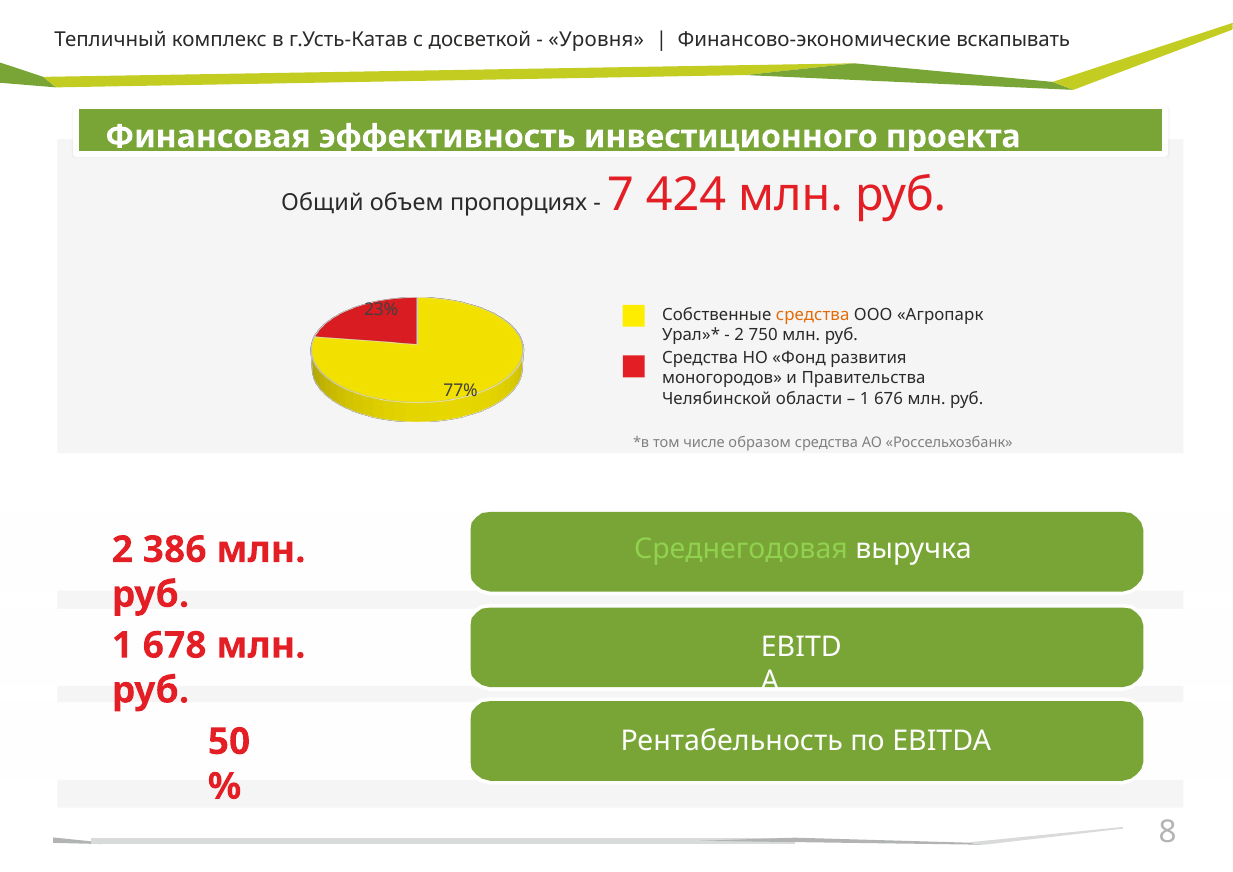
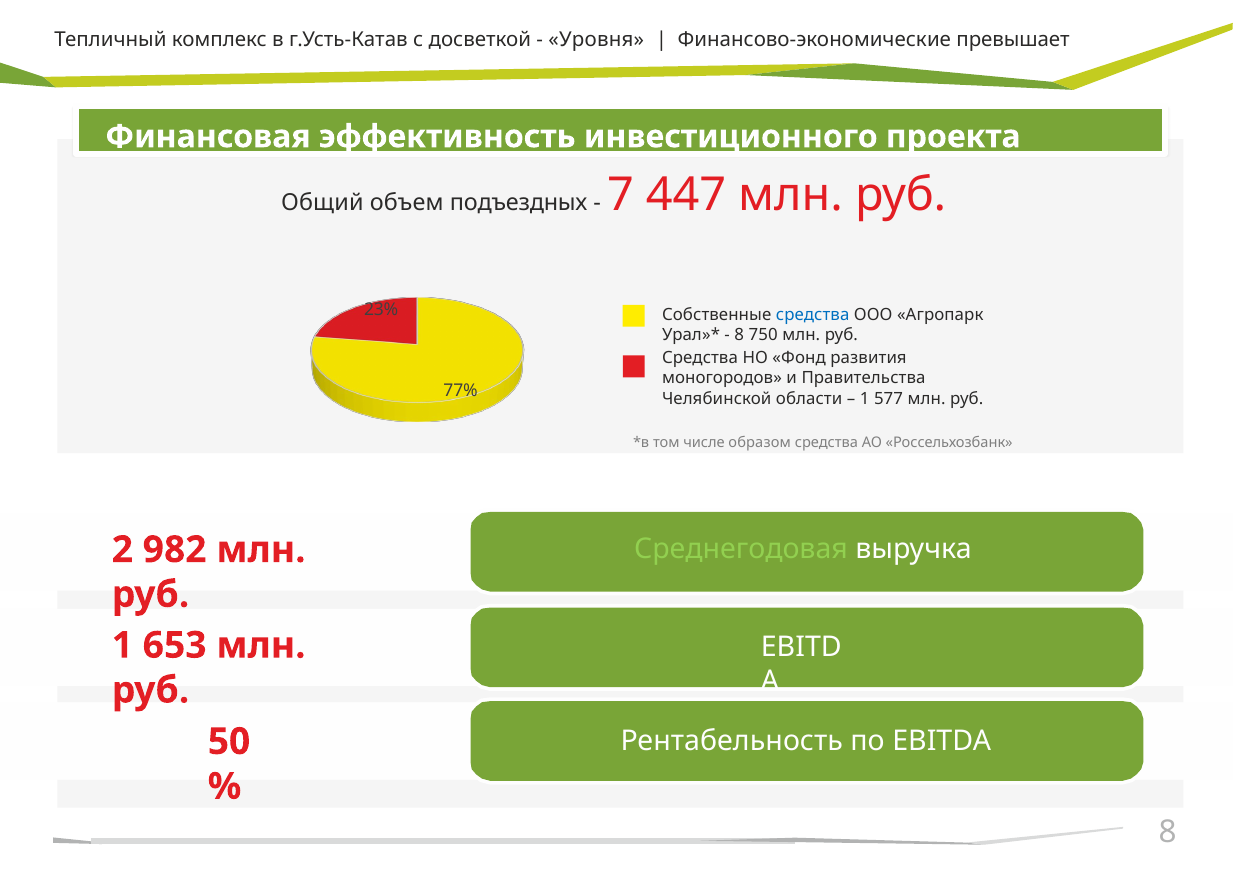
вскапывать: вскапывать -> превышает
пропорциях: пропорциях -> подъездных
424: 424 -> 447
средства at (813, 315) colour: orange -> blue
2 at (739, 335): 2 -> 8
676: 676 -> 577
386: 386 -> 982
678: 678 -> 653
